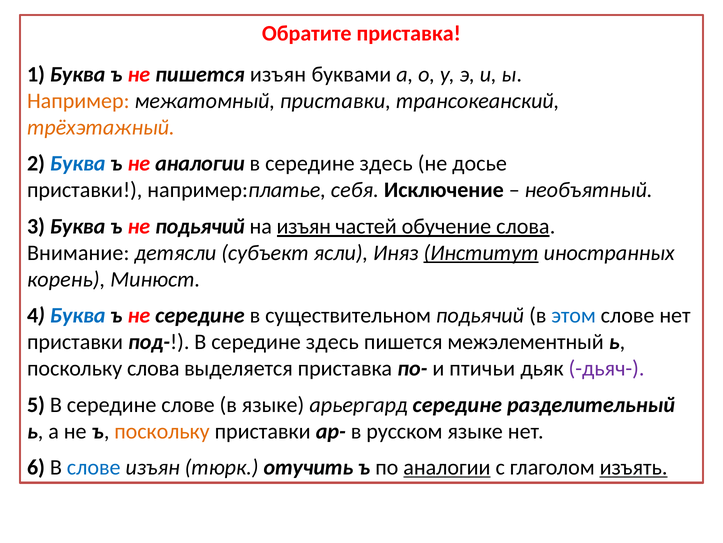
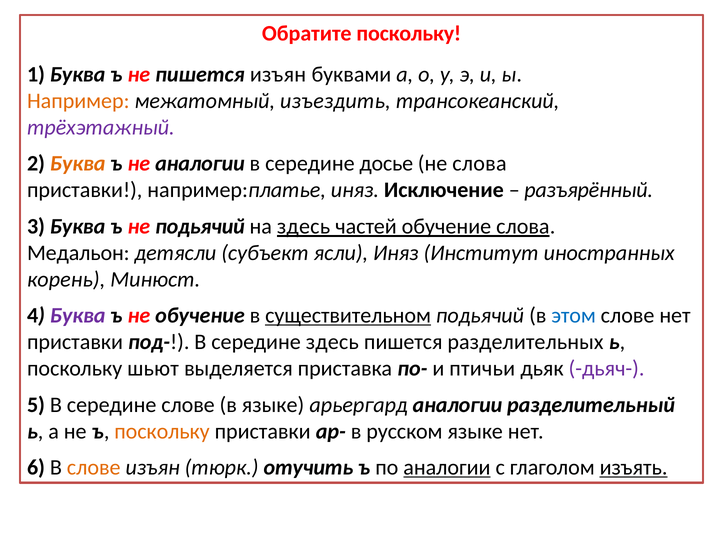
Обратите приставка: приставка -> поскольку
межатомный приставки: приставки -> изъездить
трёхэтажный colour: orange -> purple
Буква at (78, 163) colour: blue -> orange
здесь at (386, 163): здесь -> досье
не досье: досье -> слова
например:платье себя: себя -> иняз
необъятный: необъятный -> разъярённый
на изъян: изъян -> здесь
Внимание: Внимание -> Медальон
Институт underline: present -> none
Буква at (78, 315) colour: blue -> purple
не середине: середине -> обучение
существительном underline: none -> present
межэлементный: межэлементный -> разделительных
поскольку слова: слова -> шьют
арьергард середине: середине -> аналогии
слове at (94, 467) colour: blue -> orange
